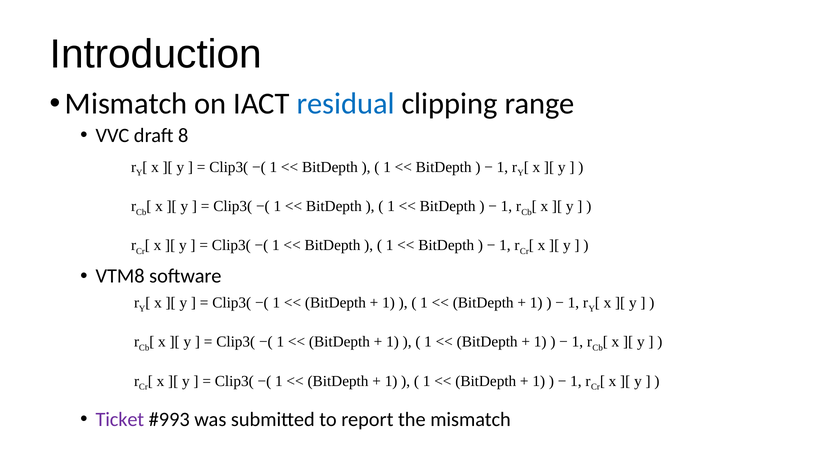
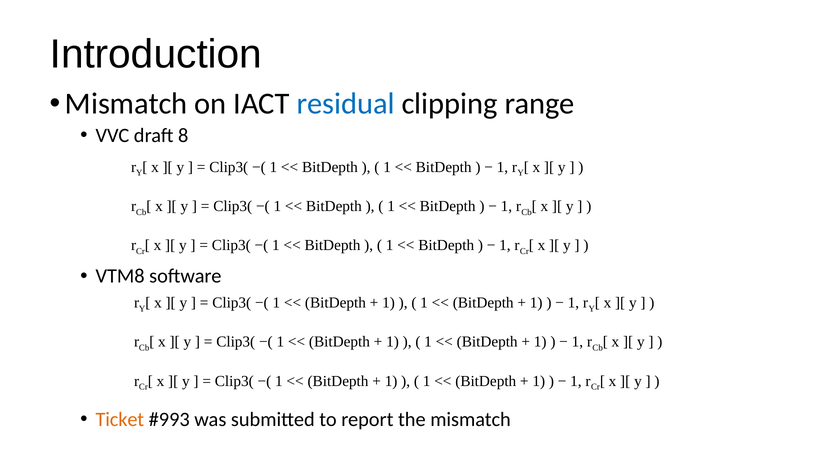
Ticket colour: purple -> orange
